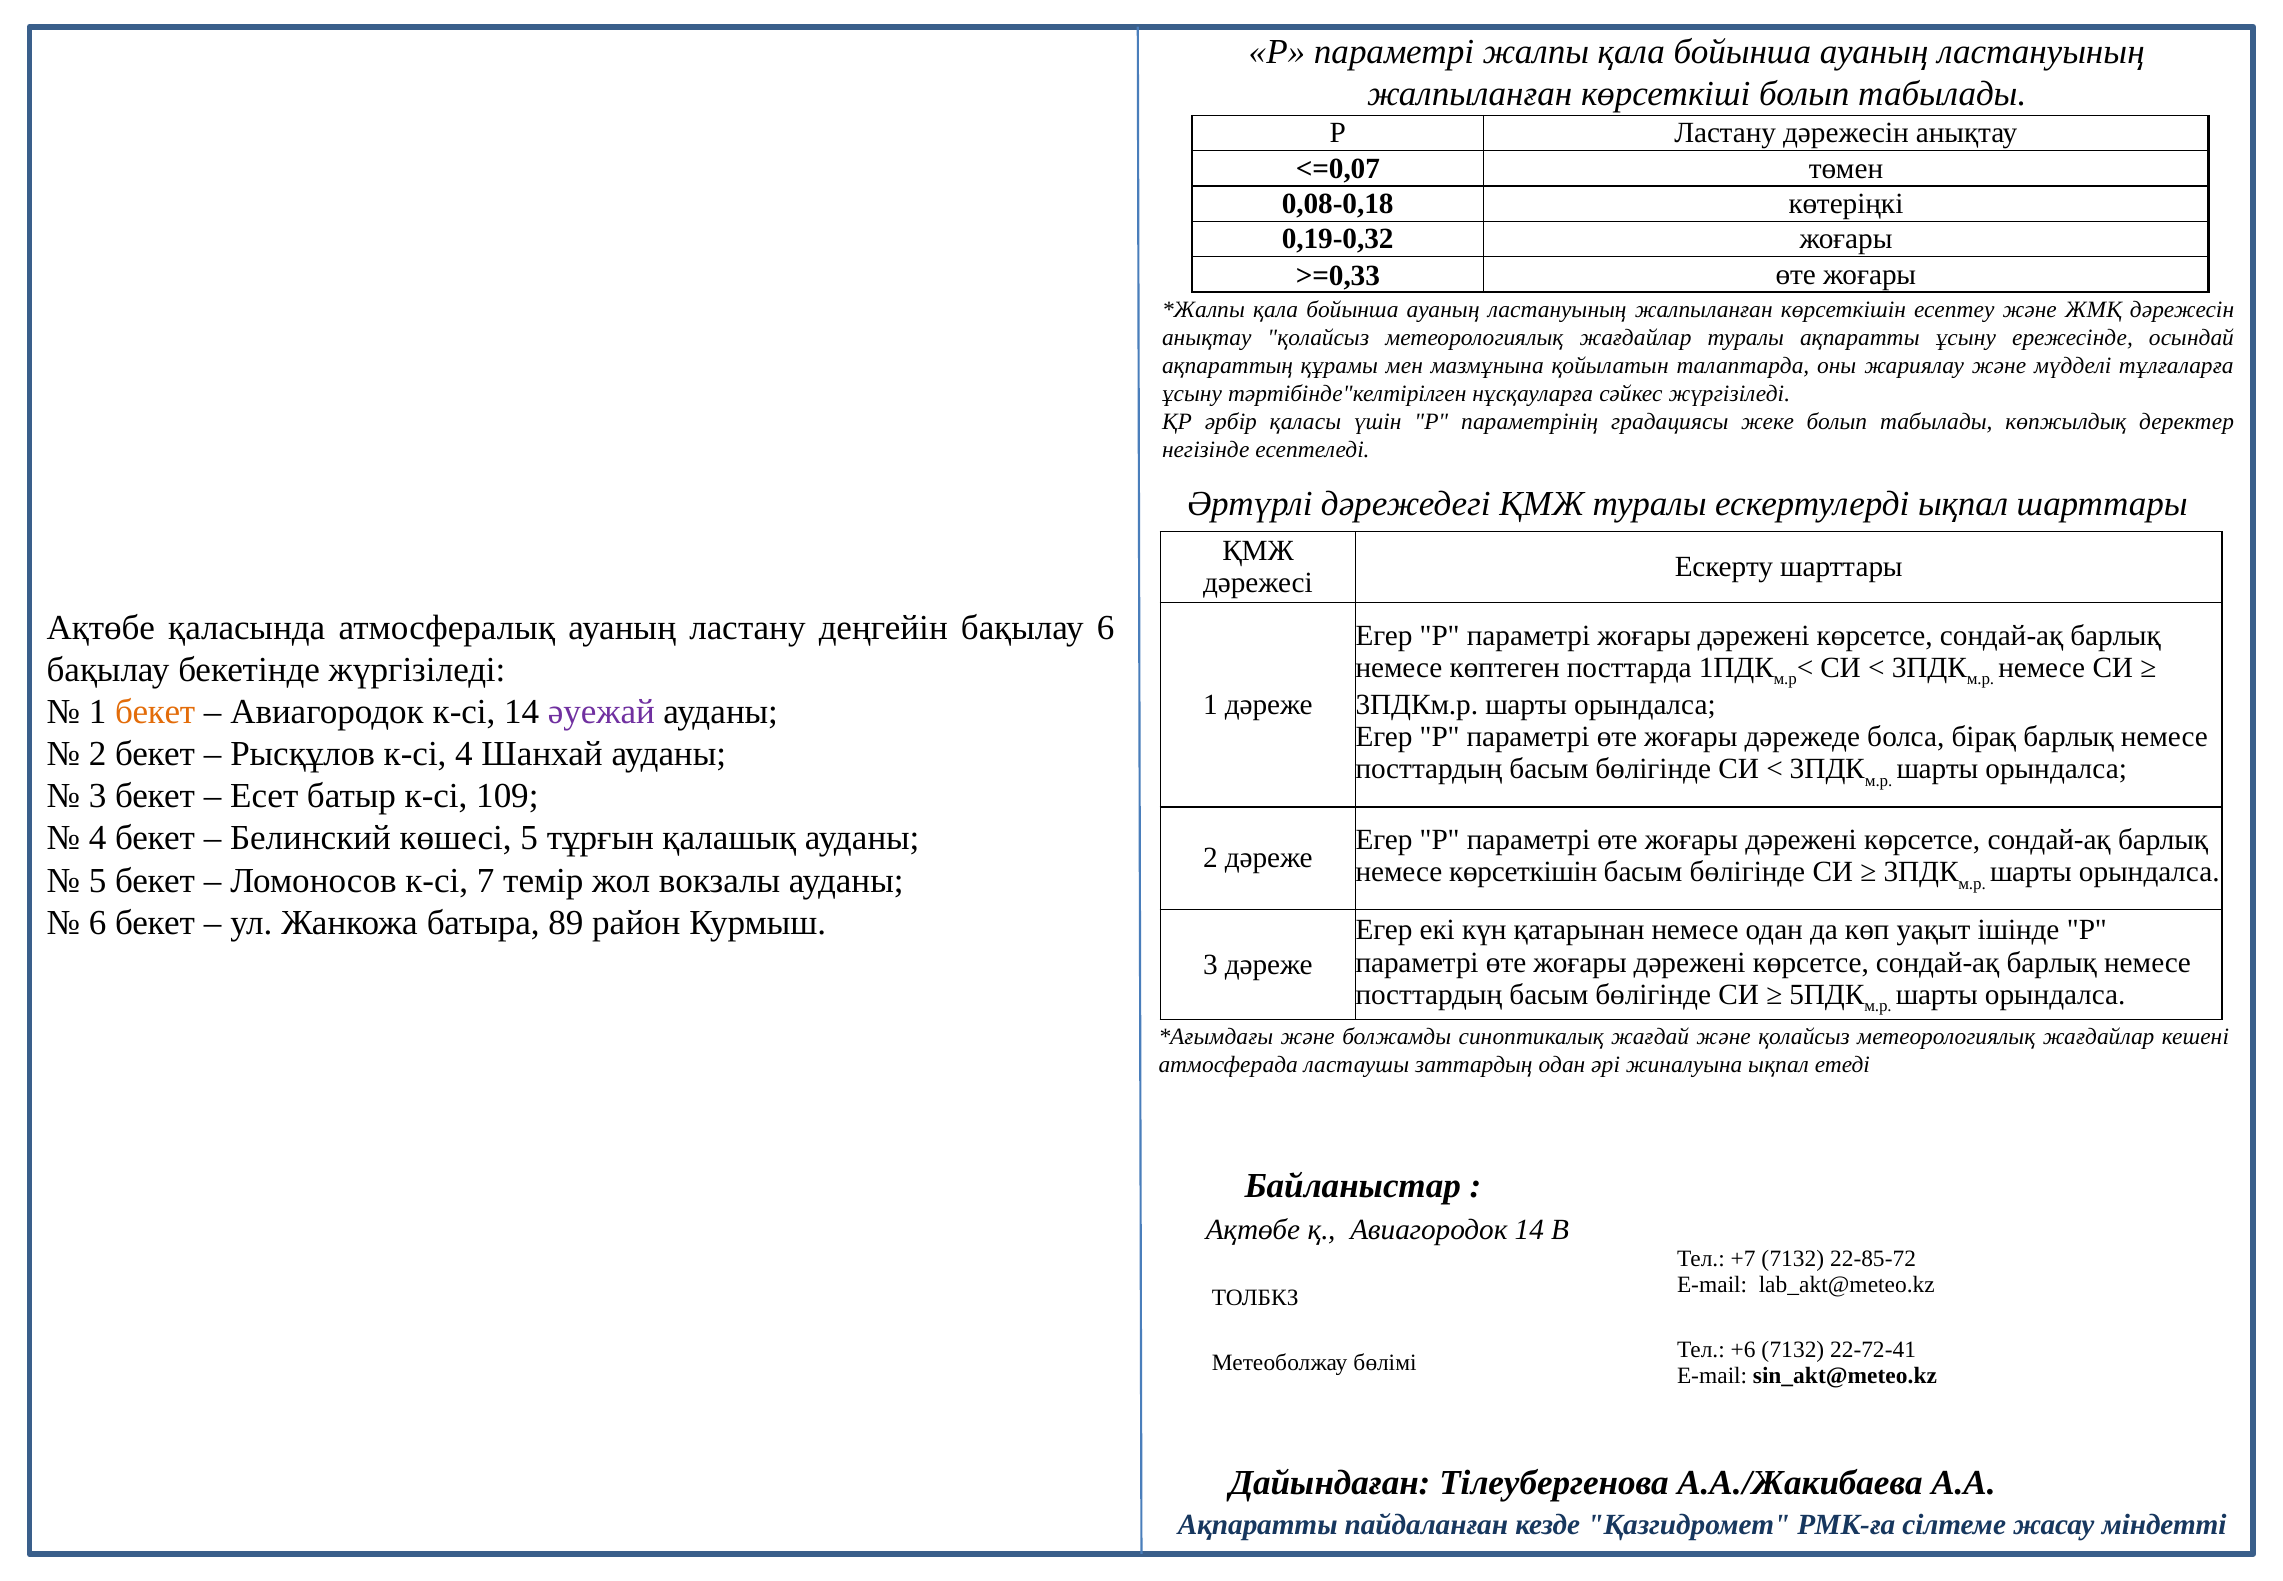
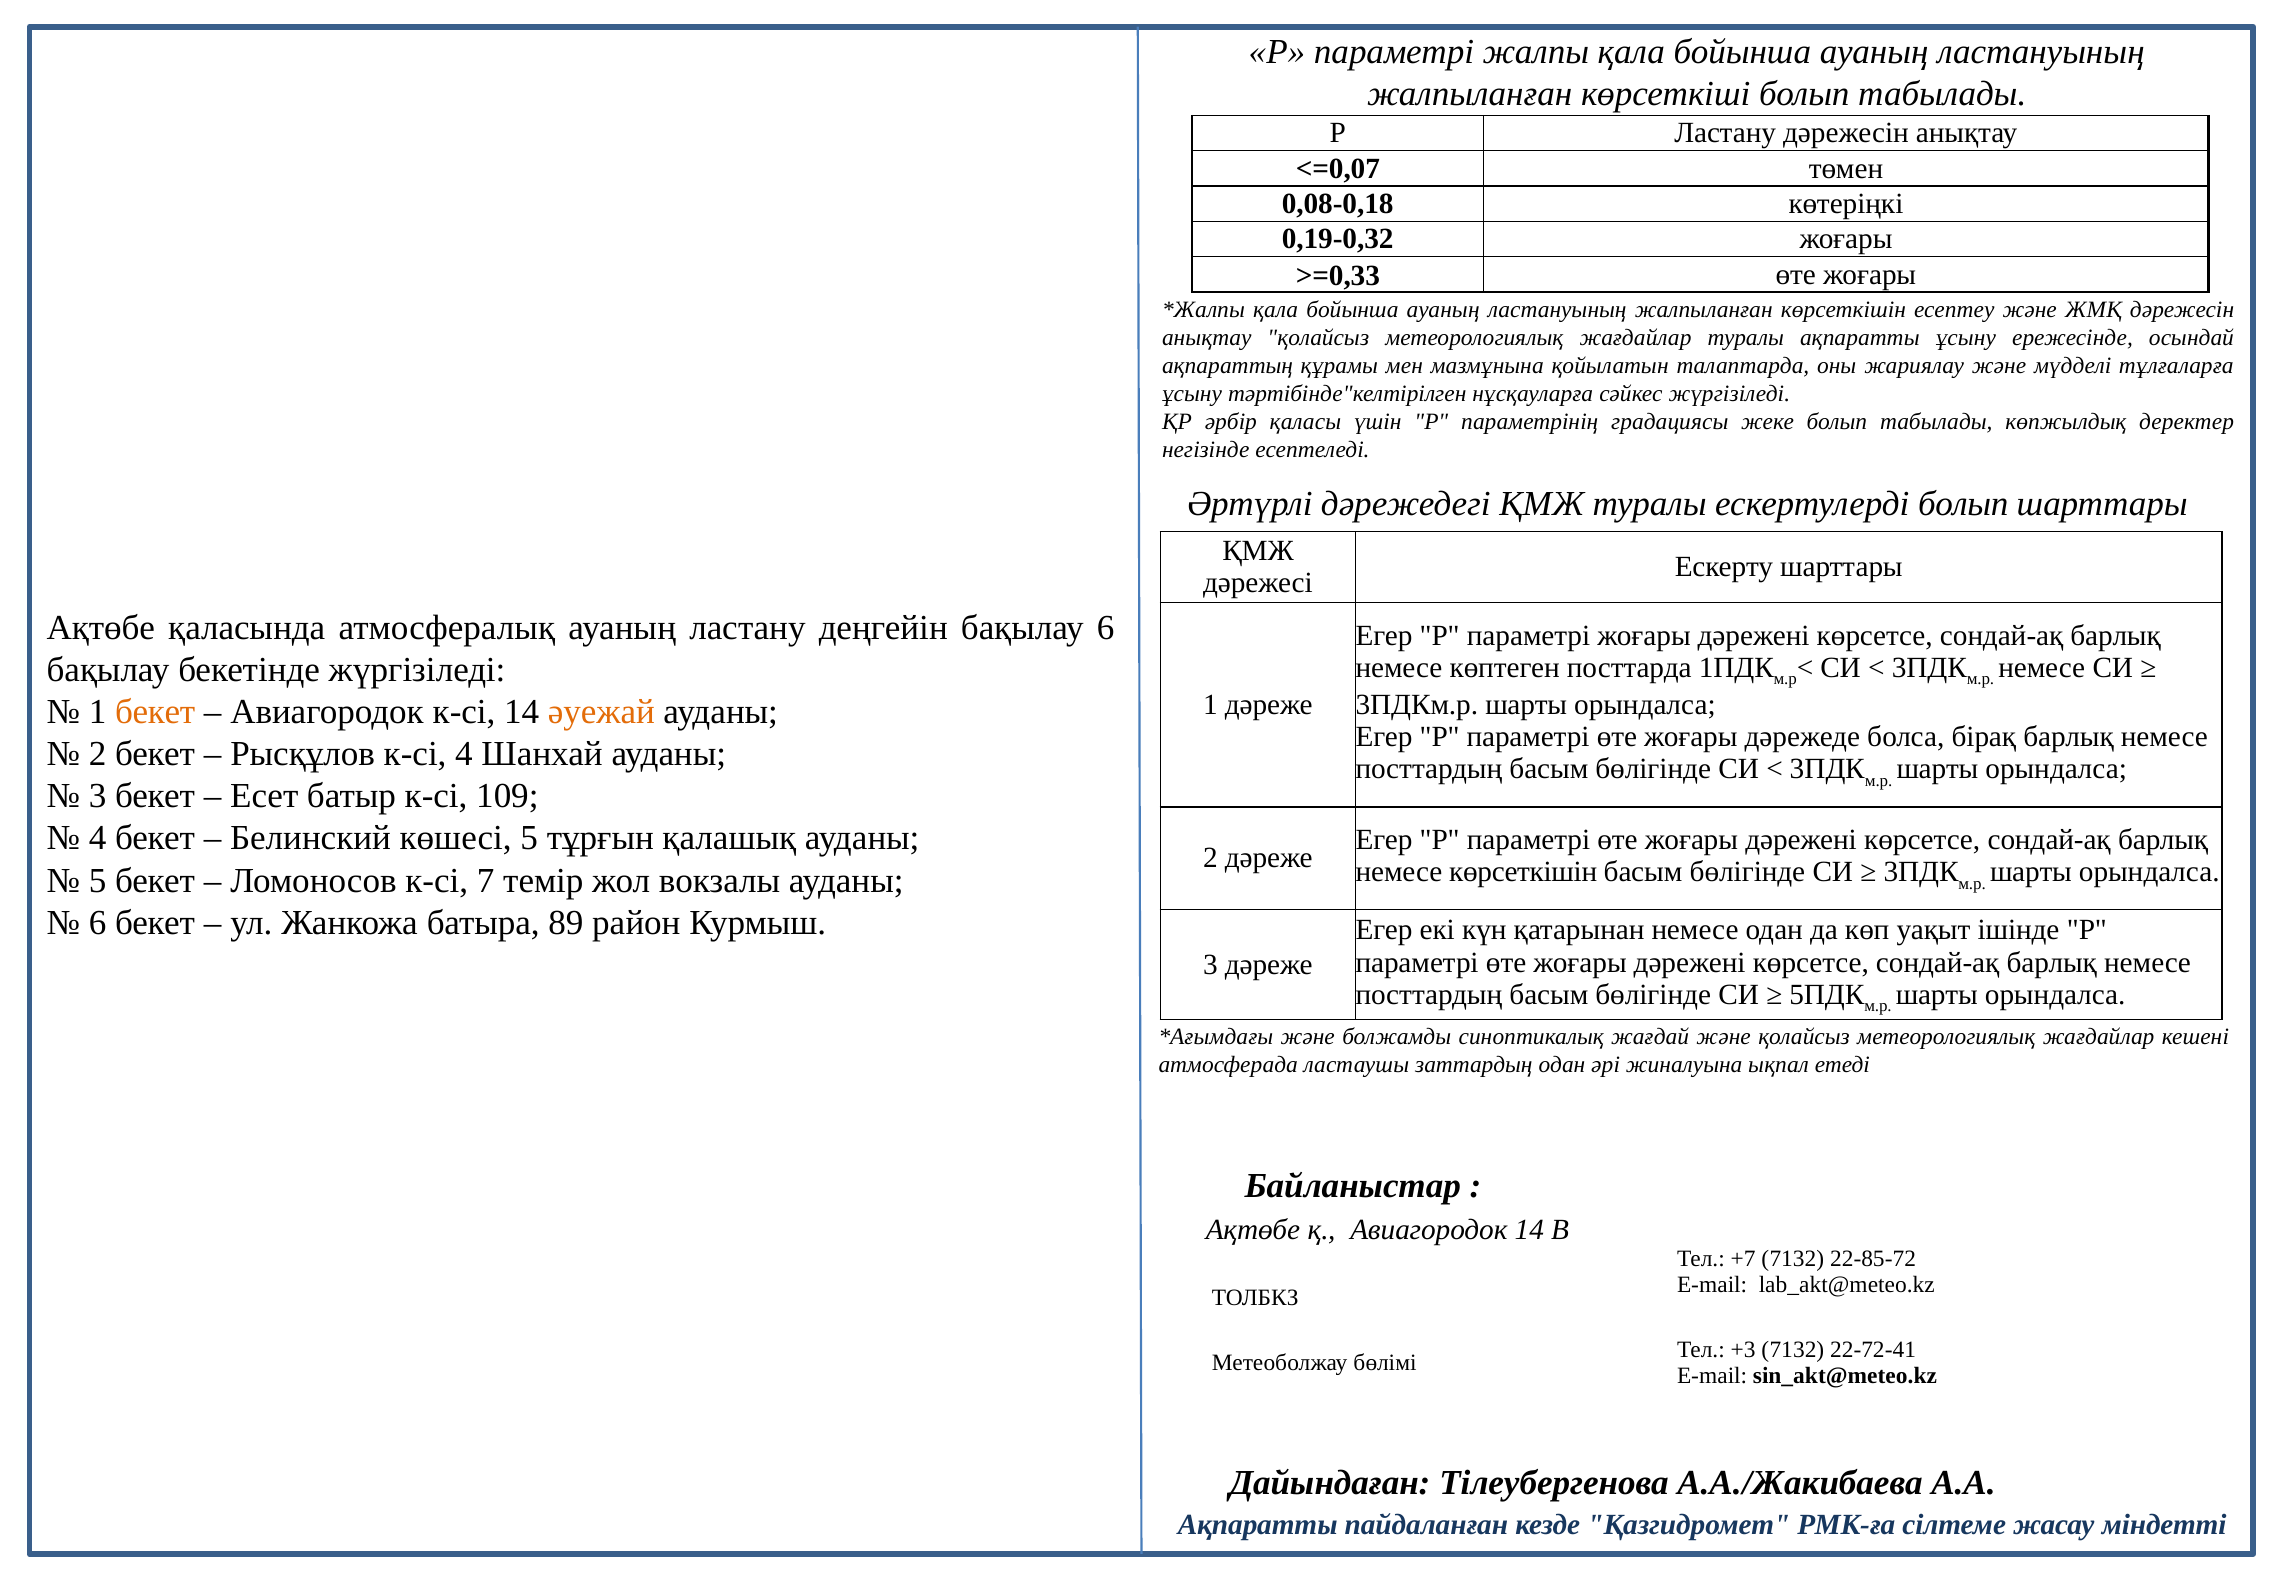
ескертулерді ықпал: ықпал -> болып
әуежай colour: purple -> orange
+6: +6 -> +3
